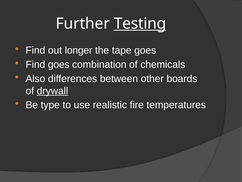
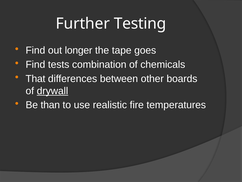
Testing underline: present -> none
Find goes: goes -> tests
Also: Also -> That
type: type -> than
